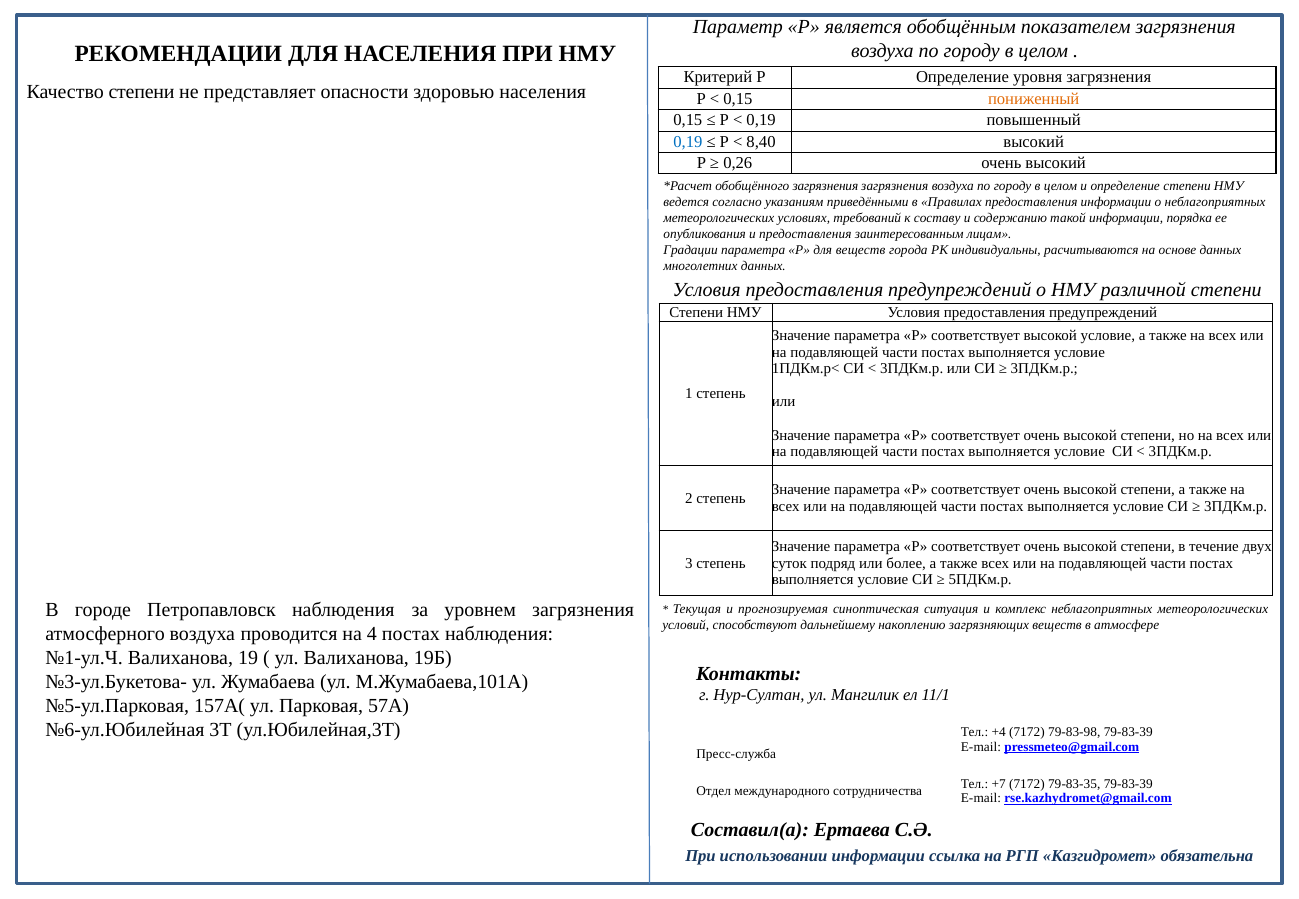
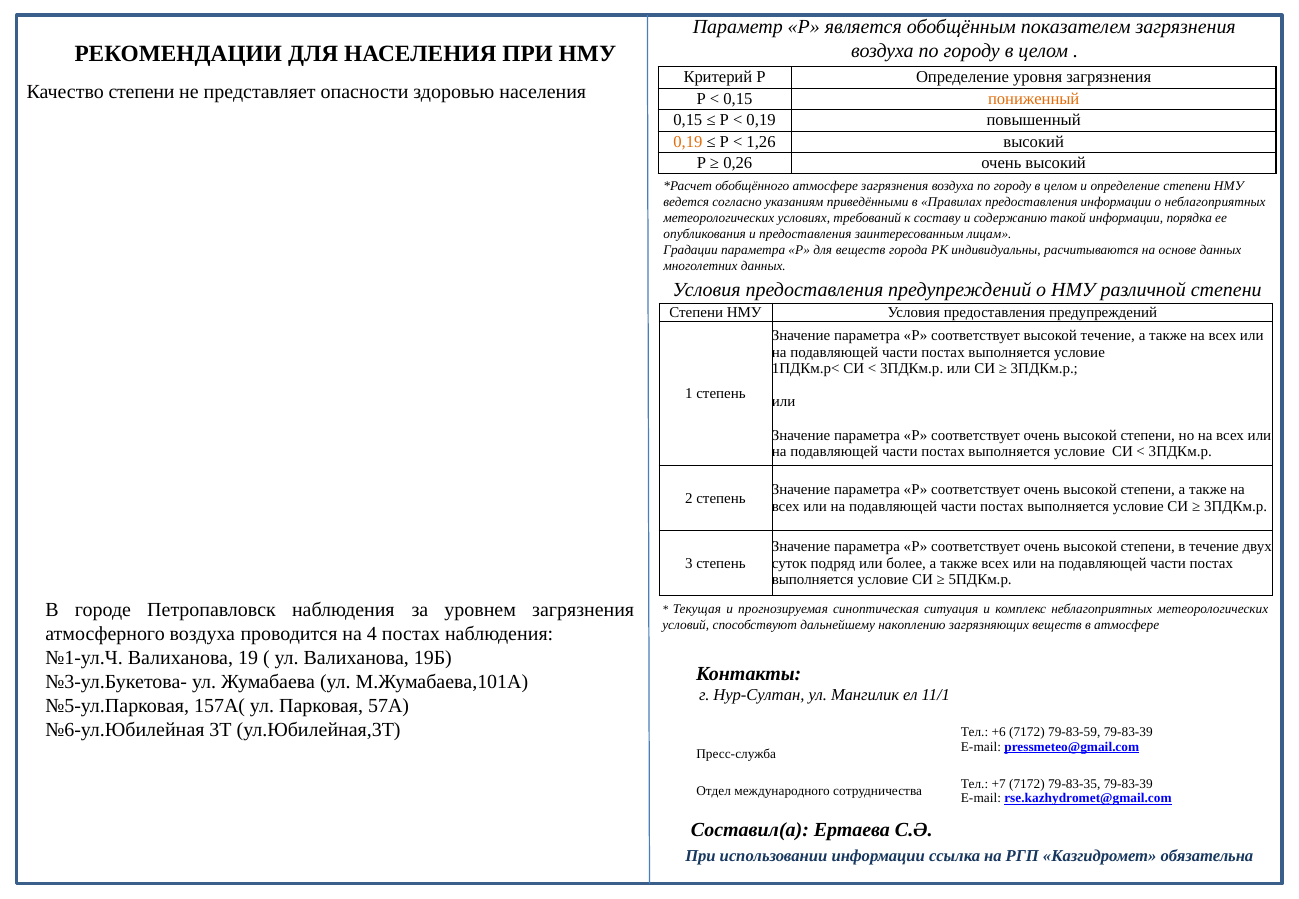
0,19 at (688, 142) colour: blue -> orange
8,40: 8,40 -> 1,26
обобщённого загрязнения: загрязнения -> атмосфере
высокой условие: условие -> течение
+4: +4 -> +6
79-83-98: 79-83-98 -> 79-83-59
